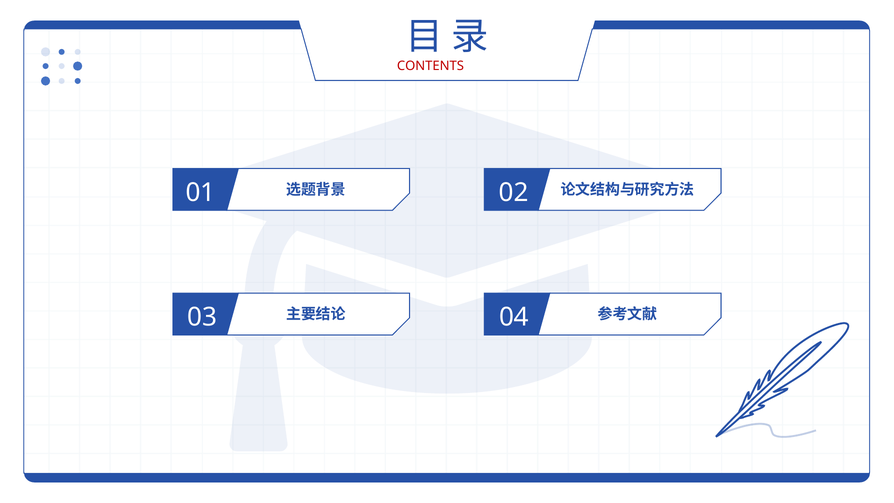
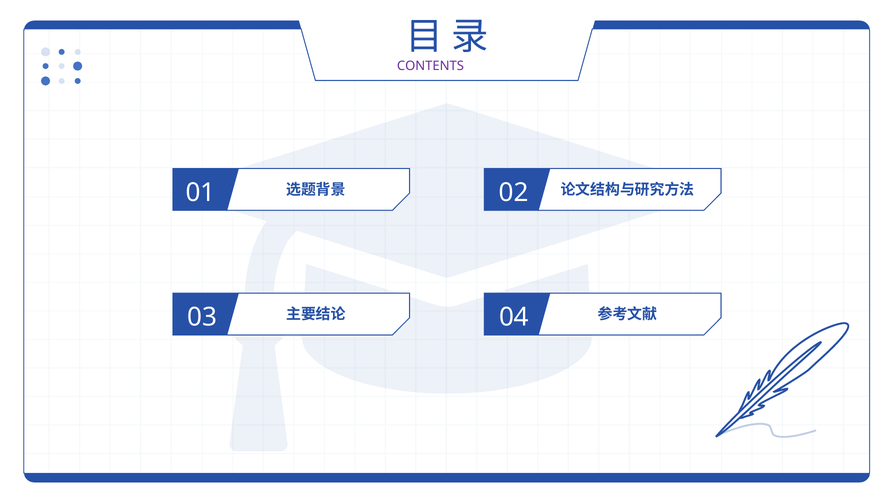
CONTENTS colour: red -> purple
